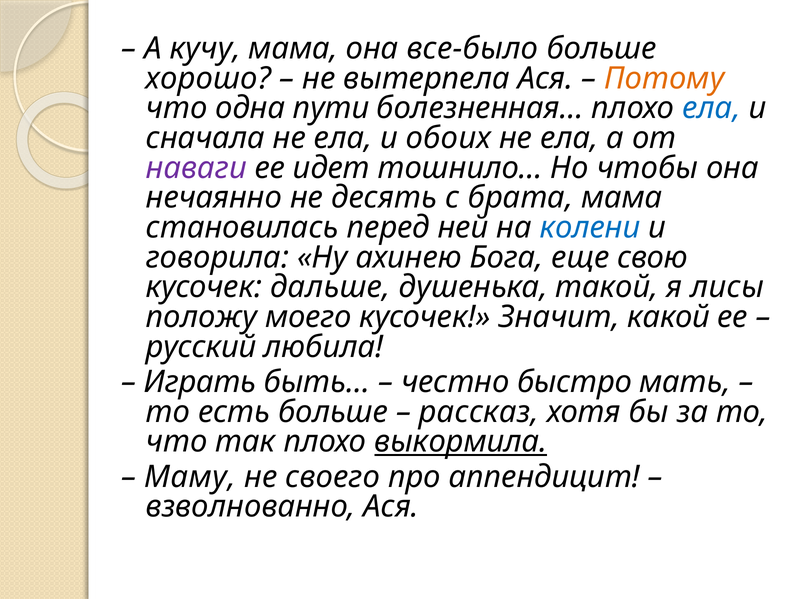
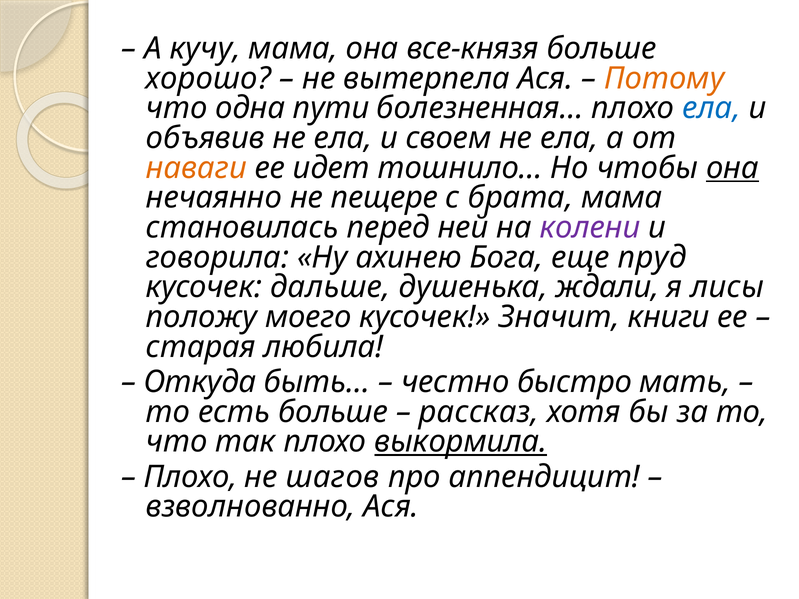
все-было: все-было -> все-князя
сначала: сначала -> объявив
обоих: обоих -> своем
наваги colour: purple -> orange
она at (732, 168) underline: none -> present
десять: десять -> пещере
колени colour: blue -> purple
свою: свою -> пруд
такой: такой -> ждали
какой: какой -> книги
русский: русский -> старая
Играть: Играть -> Откуда
Маму at (190, 477): Маму -> Плохо
своего: своего -> шагов
